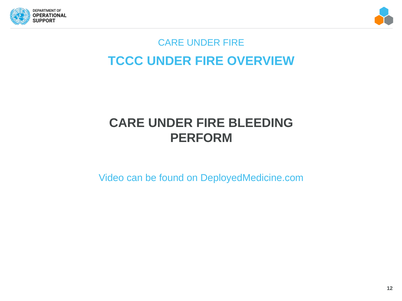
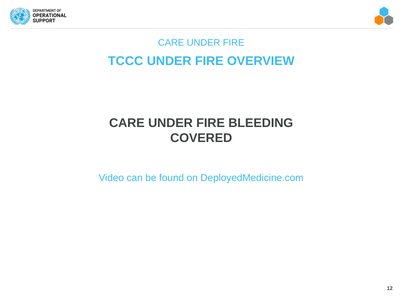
PERFORM: PERFORM -> COVERED
